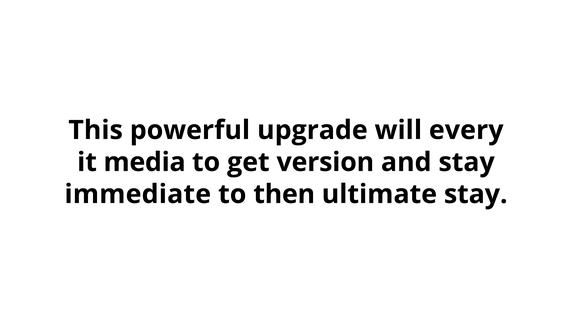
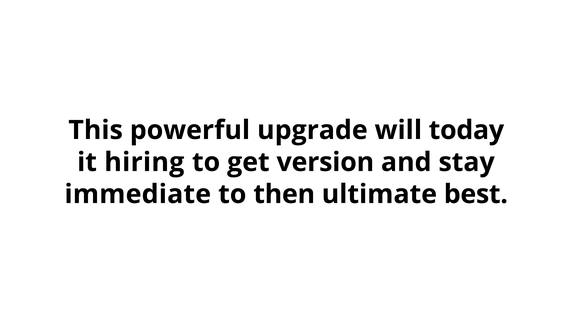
every: every -> today
media: media -> hiring
ultimate stay: stay -> best
